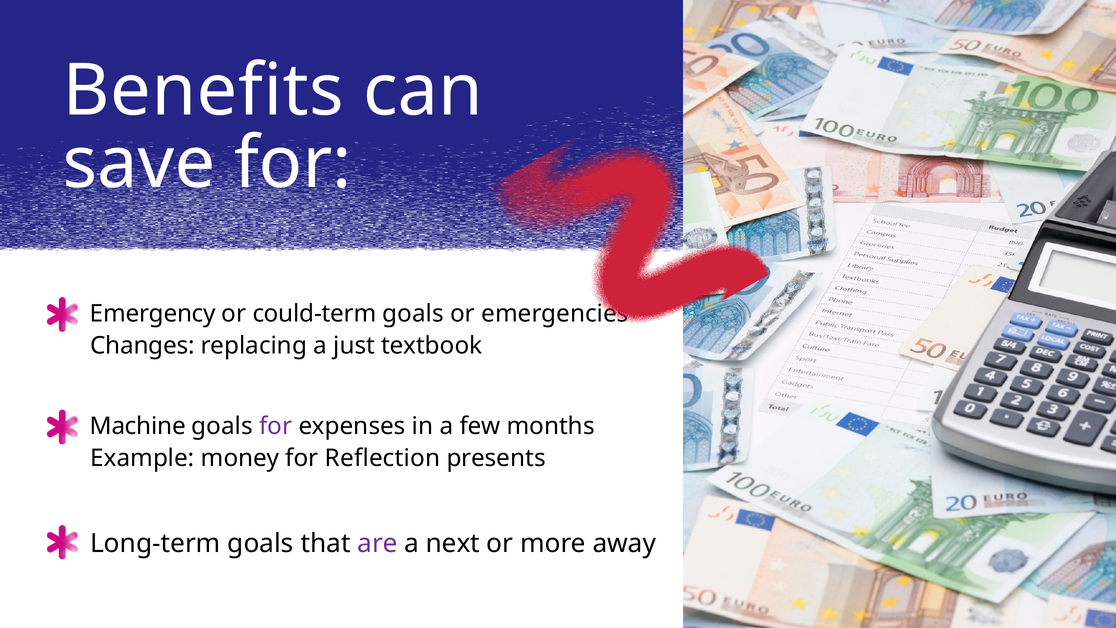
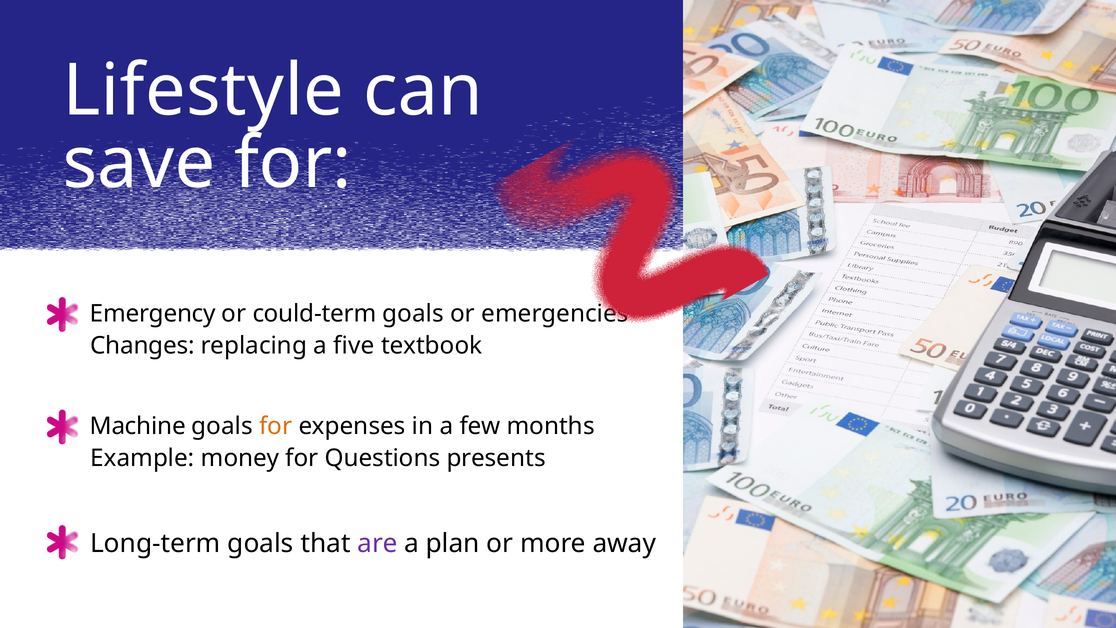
Benefits: Benefits -> Lifestyle
just: just -> five
for at (276, 426) colour: purple -> orange
Reflection: Reflection -> Questions
next: next -> plan
